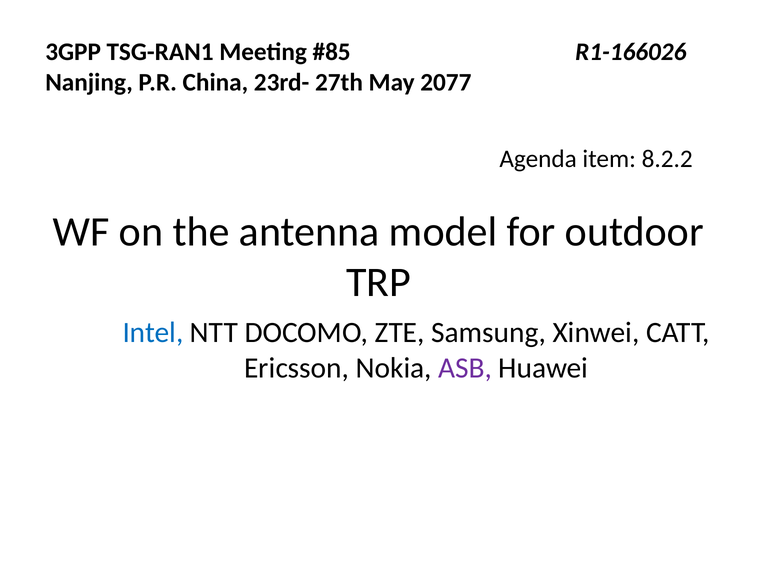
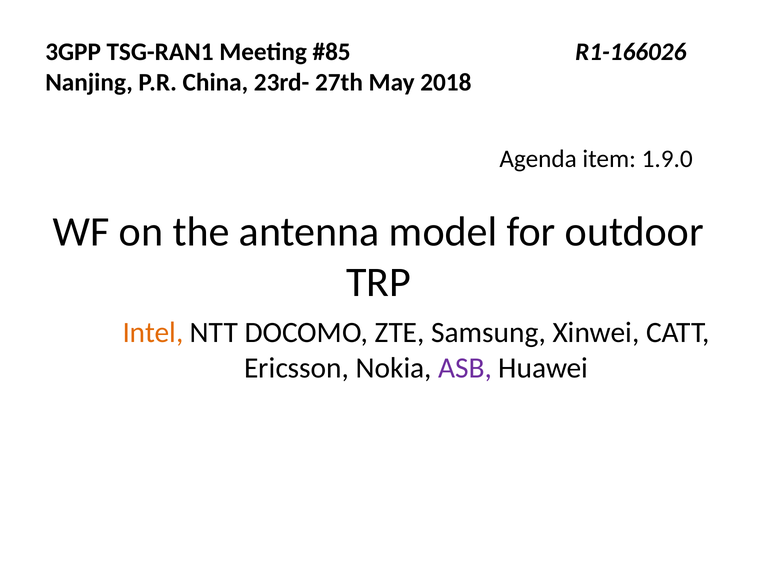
2077: 2077 -> 2018
8.2.2: 8.2.2 -> 1.9.0
Intel colour: blue -> orange
